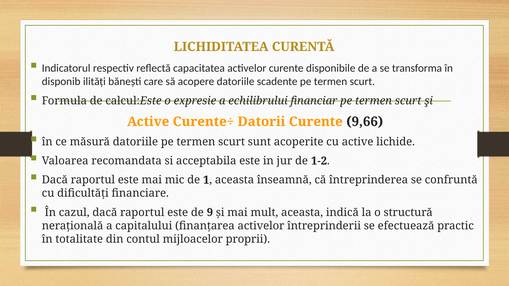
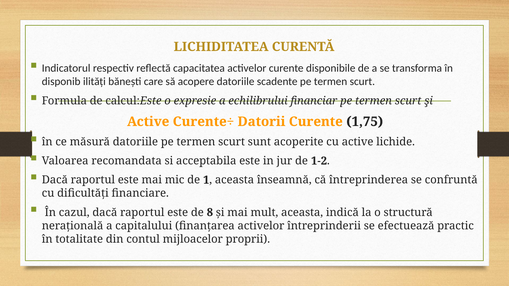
9,66: 9,66 -> 1,75
9: 9 -> 8
